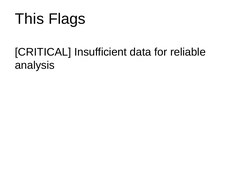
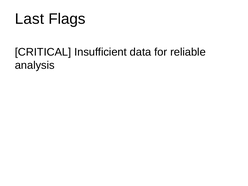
This: This -> Last
